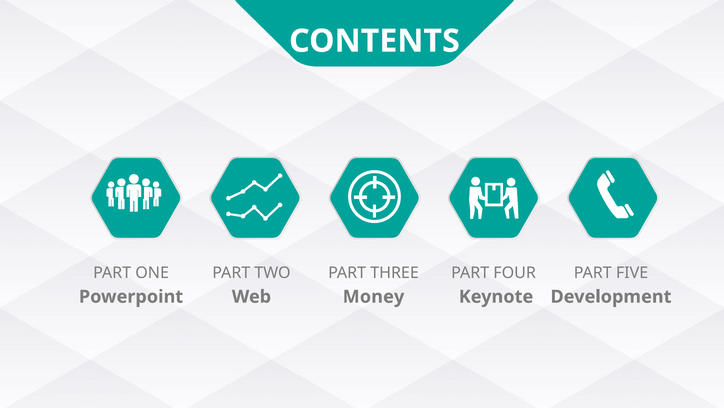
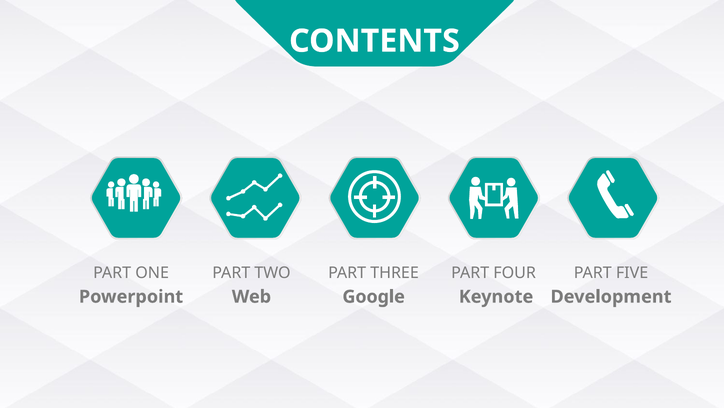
Money: Money -> Google
